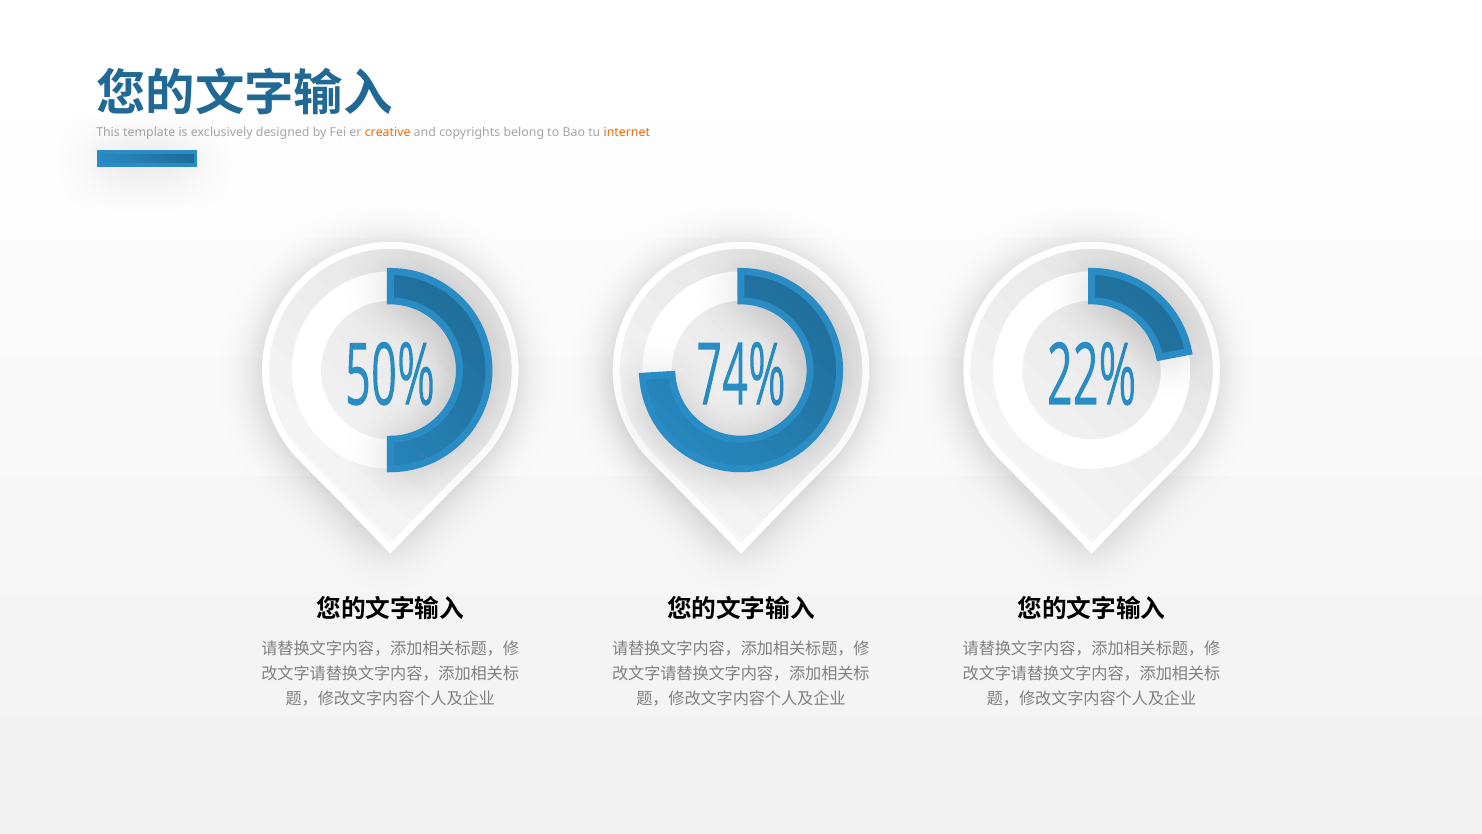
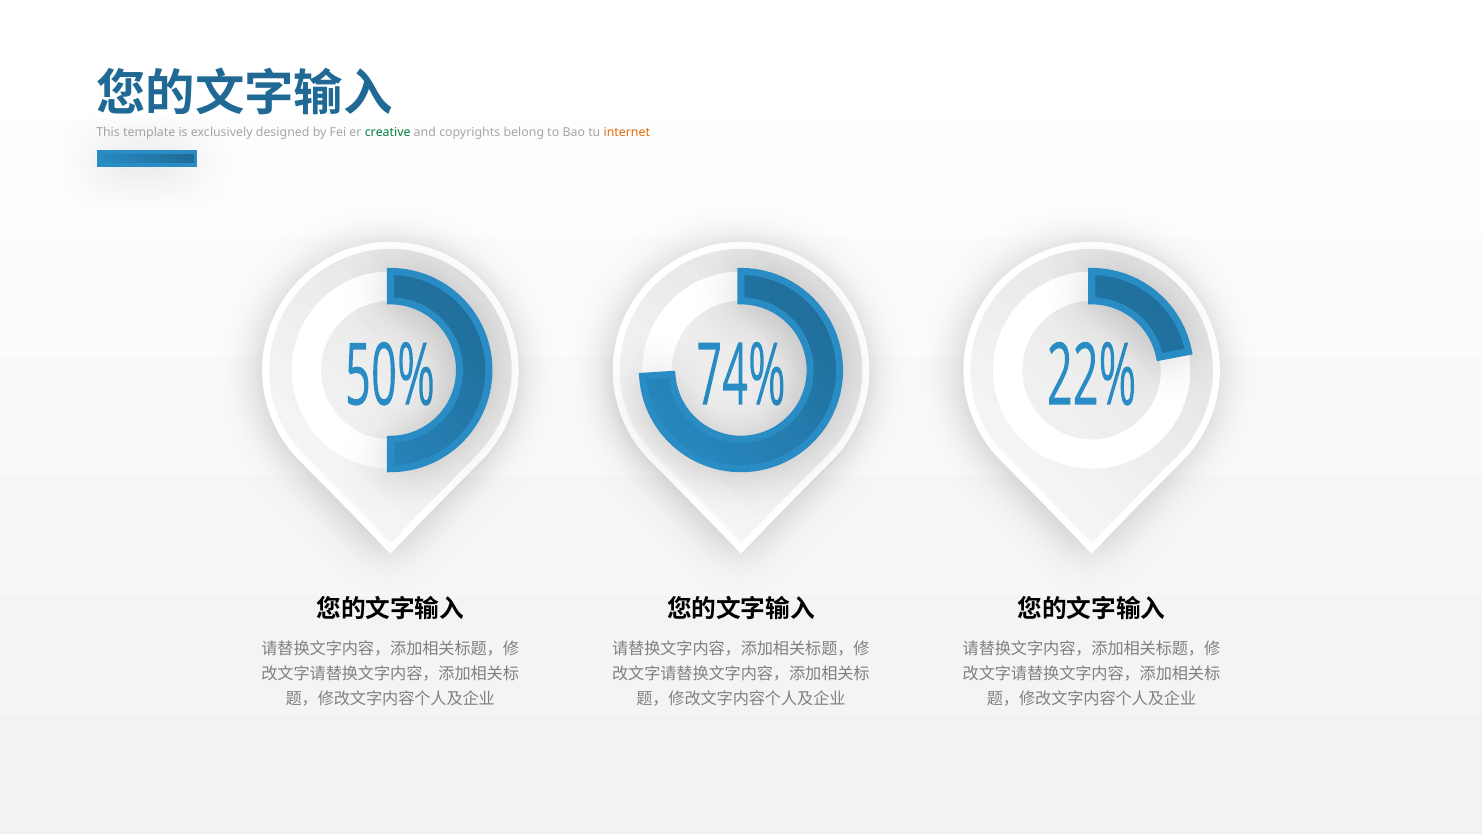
creative colour: orange -> green
